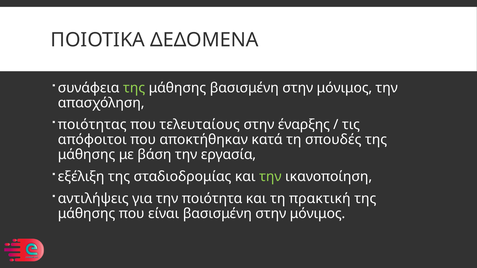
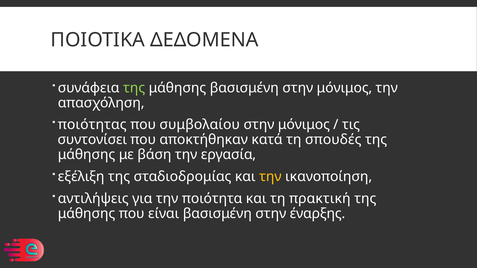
τελευταίους: τελευταίους -> συμβολαίου
έναρξης at (304, 125): έναρξης -> μόνιμος
απόφοιτοι: απόφοιτοι -> συντονίσει
την at (270, 177) colour: light green -> yellow
είναι βασισμένη στην μόνιμος: μόνιμος -> έναρξης
